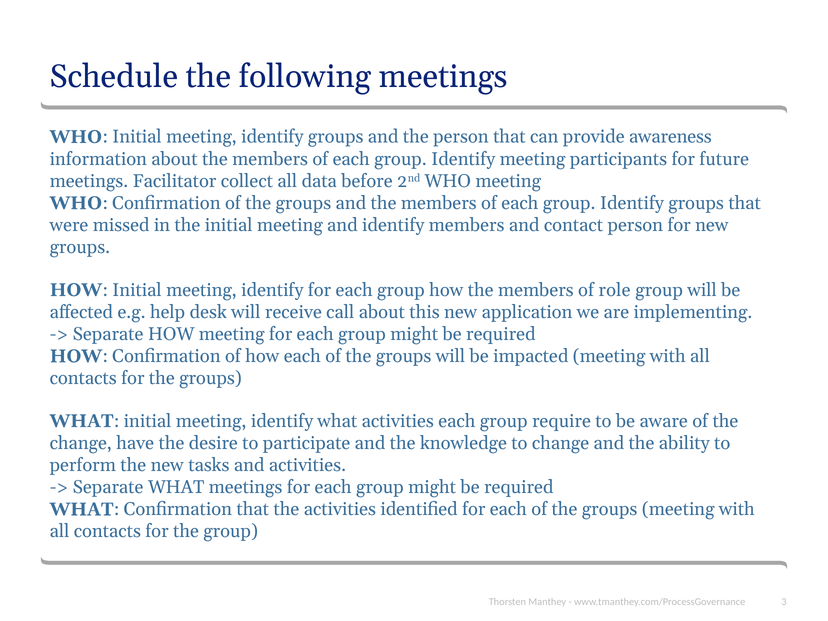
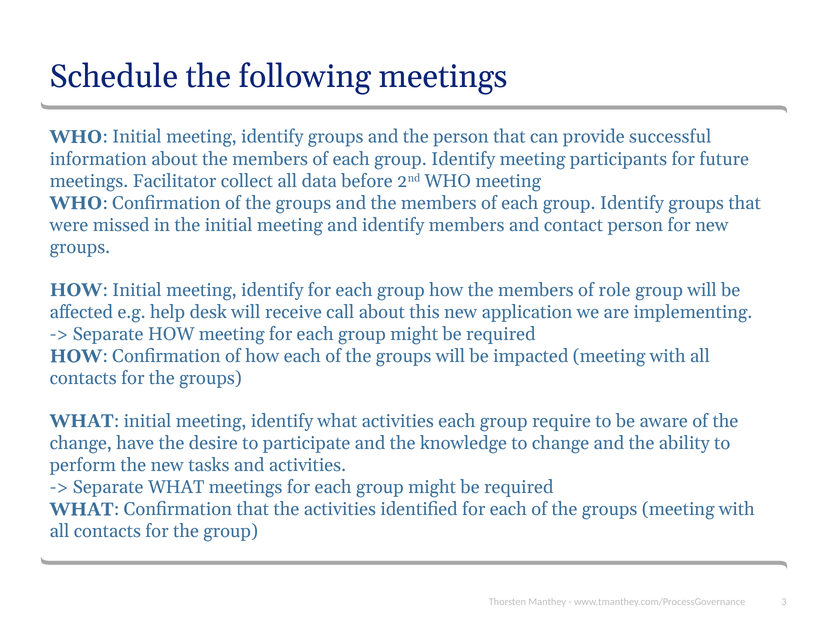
awareness: awareness -> successful
